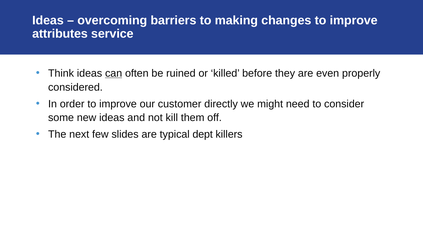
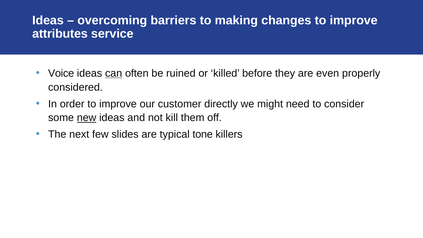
Think: Think -> Voice
new underline: none -> present
dept: dept -> tone
